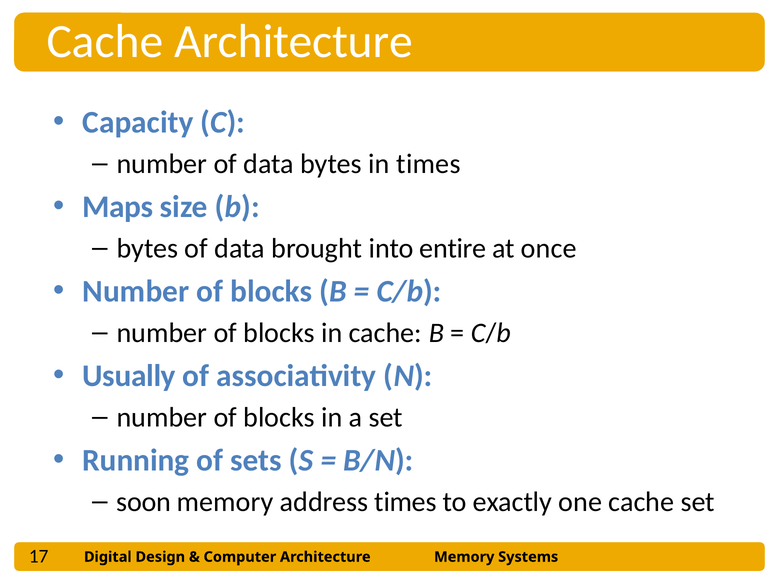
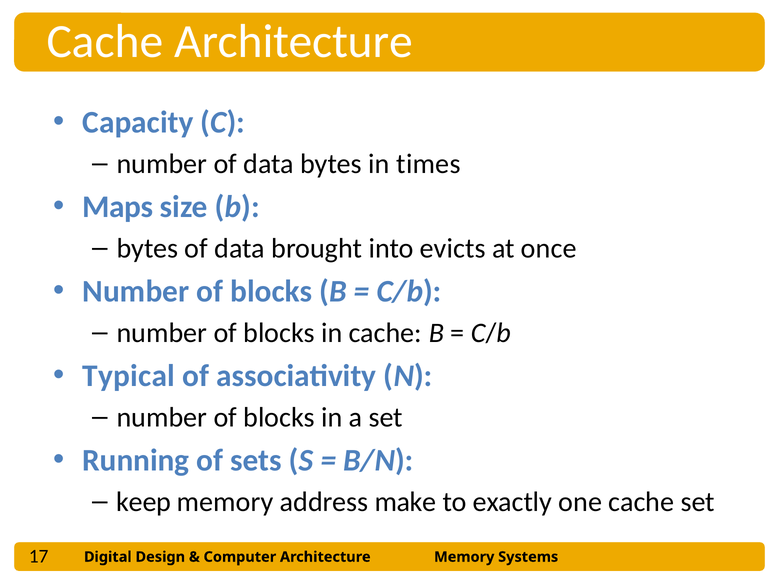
entire: entire -> evicts
Usually: Usually -> Typical
soon: soon -> keep
address times: times -> make
